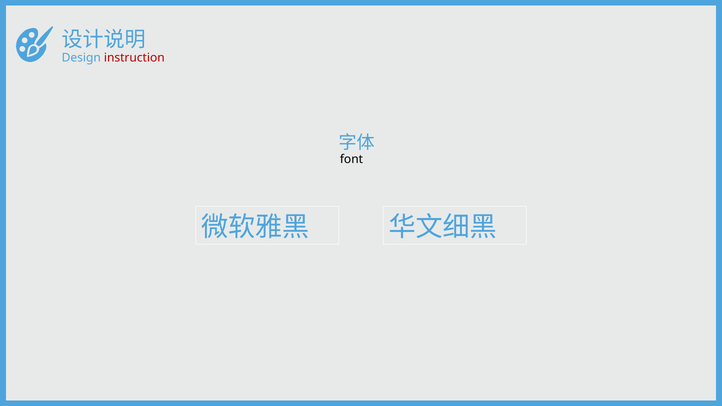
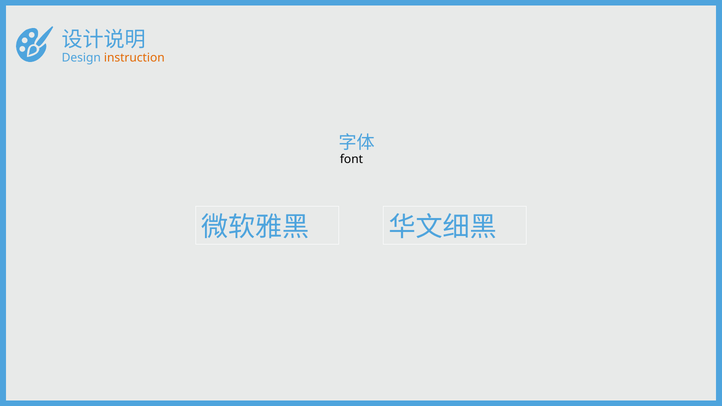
instruction colour: red -> orange
